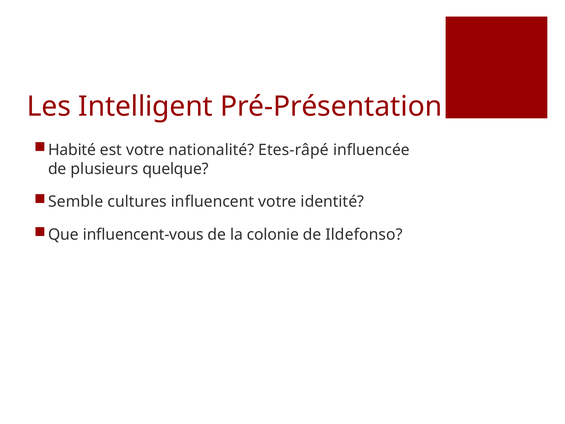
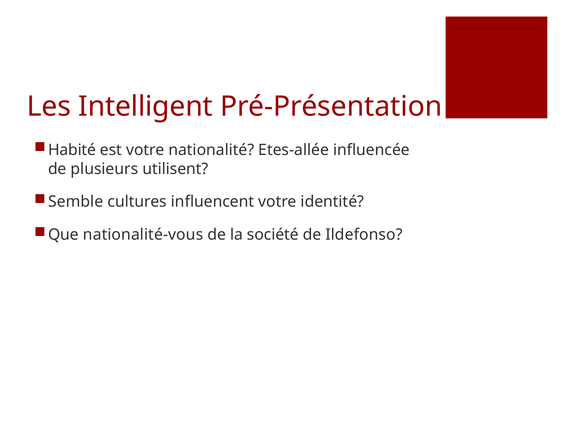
Etes-râpé: Etes-râpé -> Etes-allée
quelque: quelque -> utilisent
influencent-vous: influencent-vous -> nationalité-vous
colonie: colonie -> société
